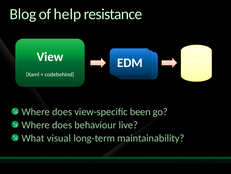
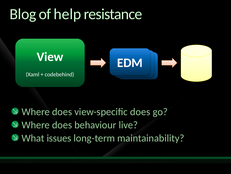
view-specific been: been -> does
visual: visual -> issues
